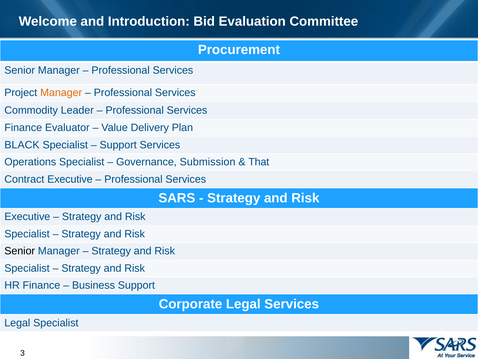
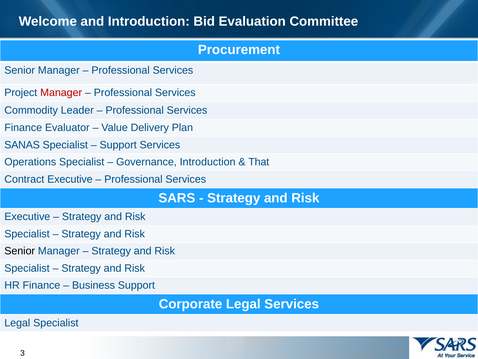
Manager at (61, 93) colour: orange -> red
BLACK: BLACK -> SANAS
Governance Submission: Submission -> Introduction
